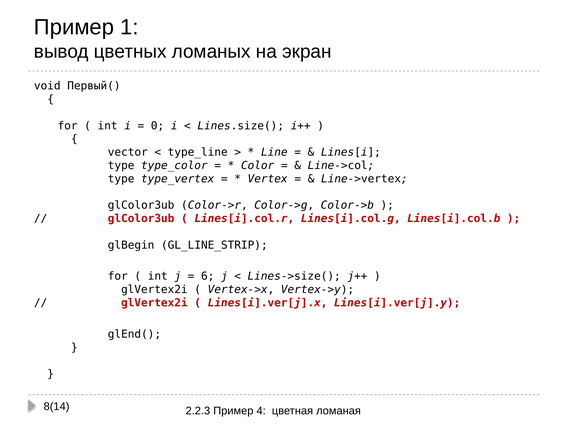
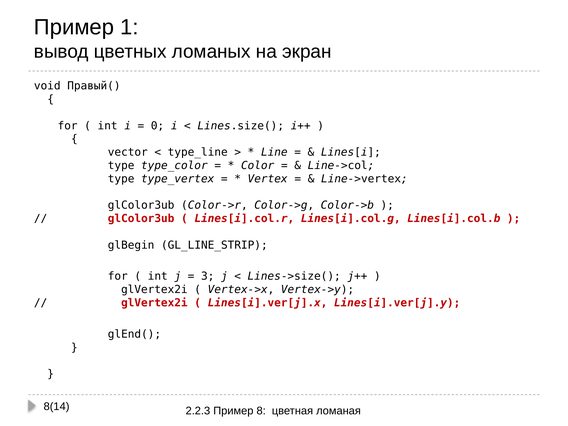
Первый(: Первый( -> Правый(
6: 6 -> 3
4: 4 -> 8
